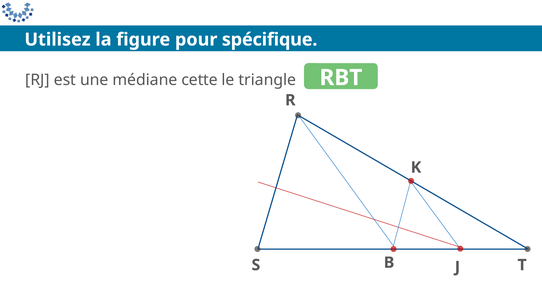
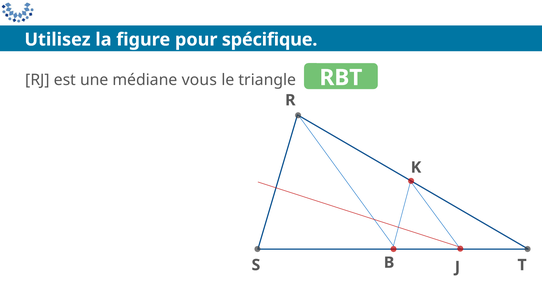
cette: cette -> vous
